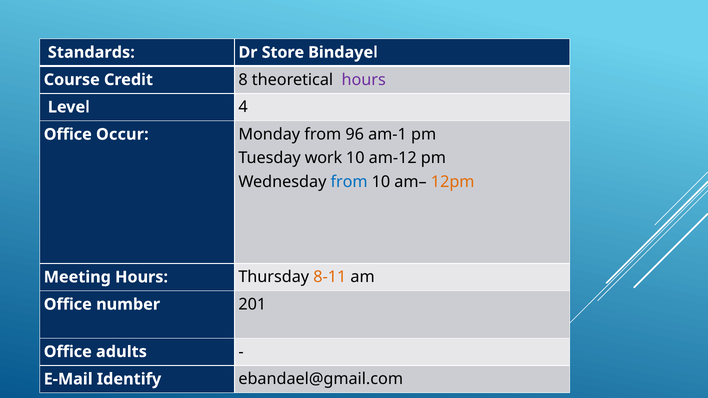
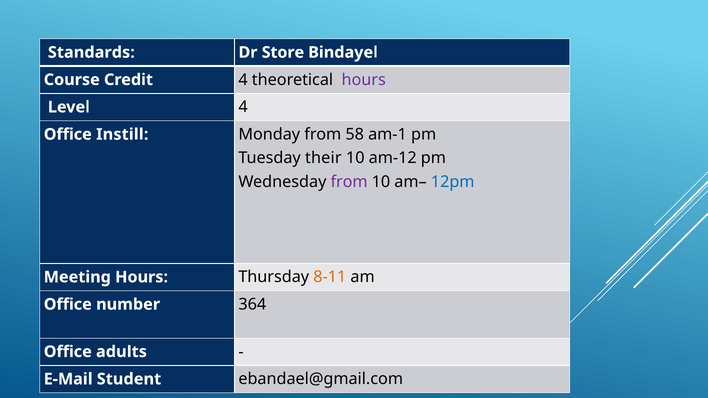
Credit 8: 8 -> 4
Occur: Occur -> Instill
96: 96 -> 58
work: work -> their
from at (349, 182) colour: blue -> purple
12pm colour: orange -> blue
201: 201 -> 364
Identify: Identify -> Student
